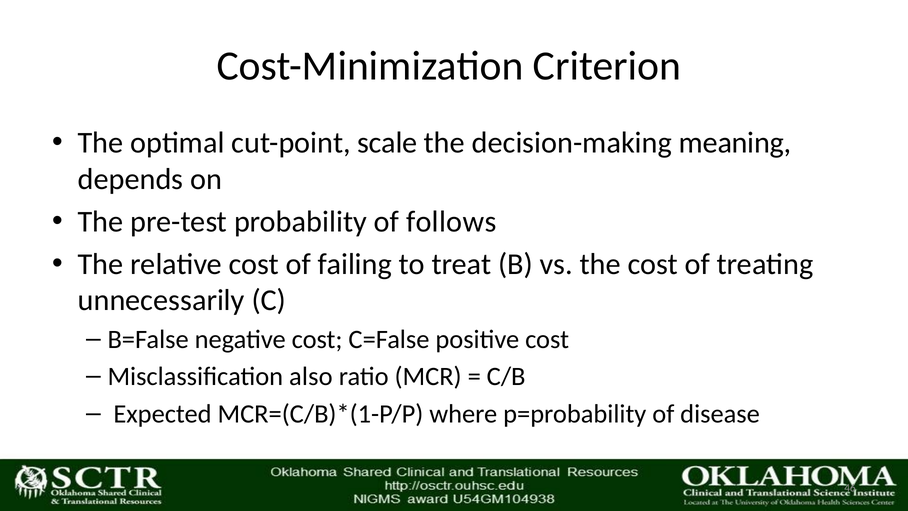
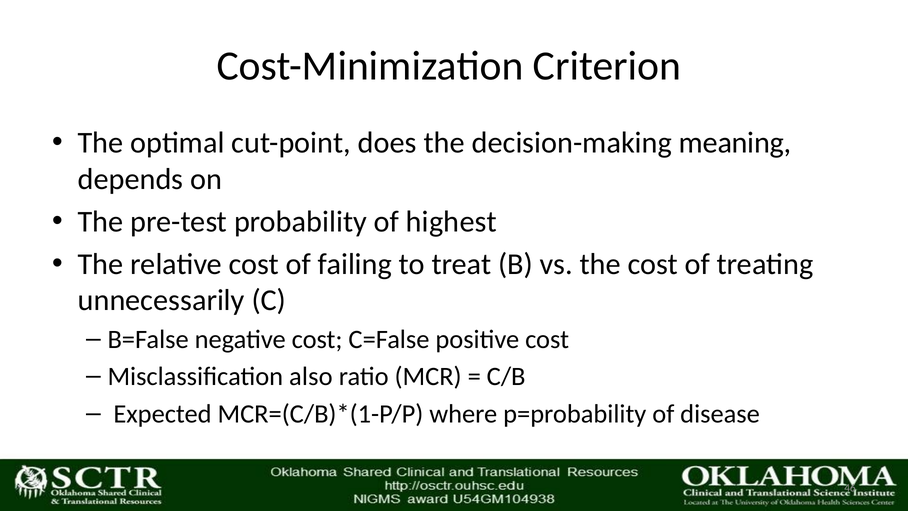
scale: scale -> does
follows: follows -> highest
